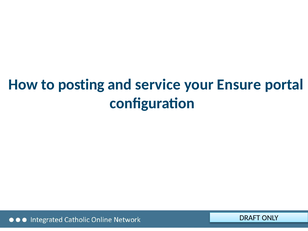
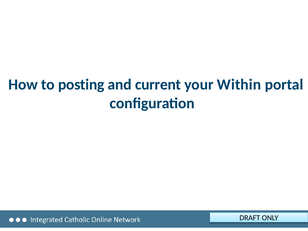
service: service -> current
Ensure: Ensure -> Within
